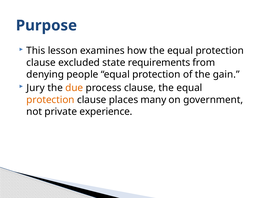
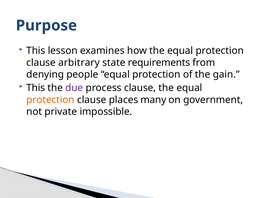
excluded: excluded -> arbitrary
Jury at (36, 88): Jury -> This
due colour: orange -> purple
experience: experience -> impossible
